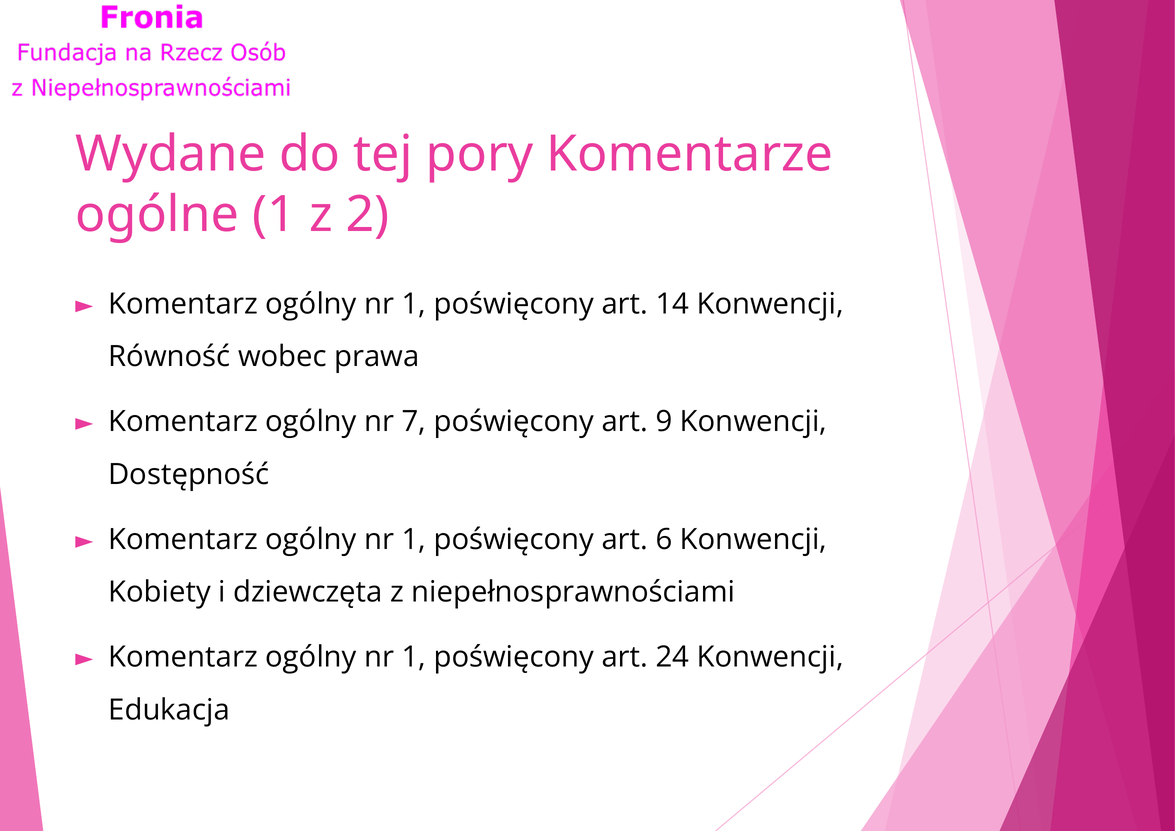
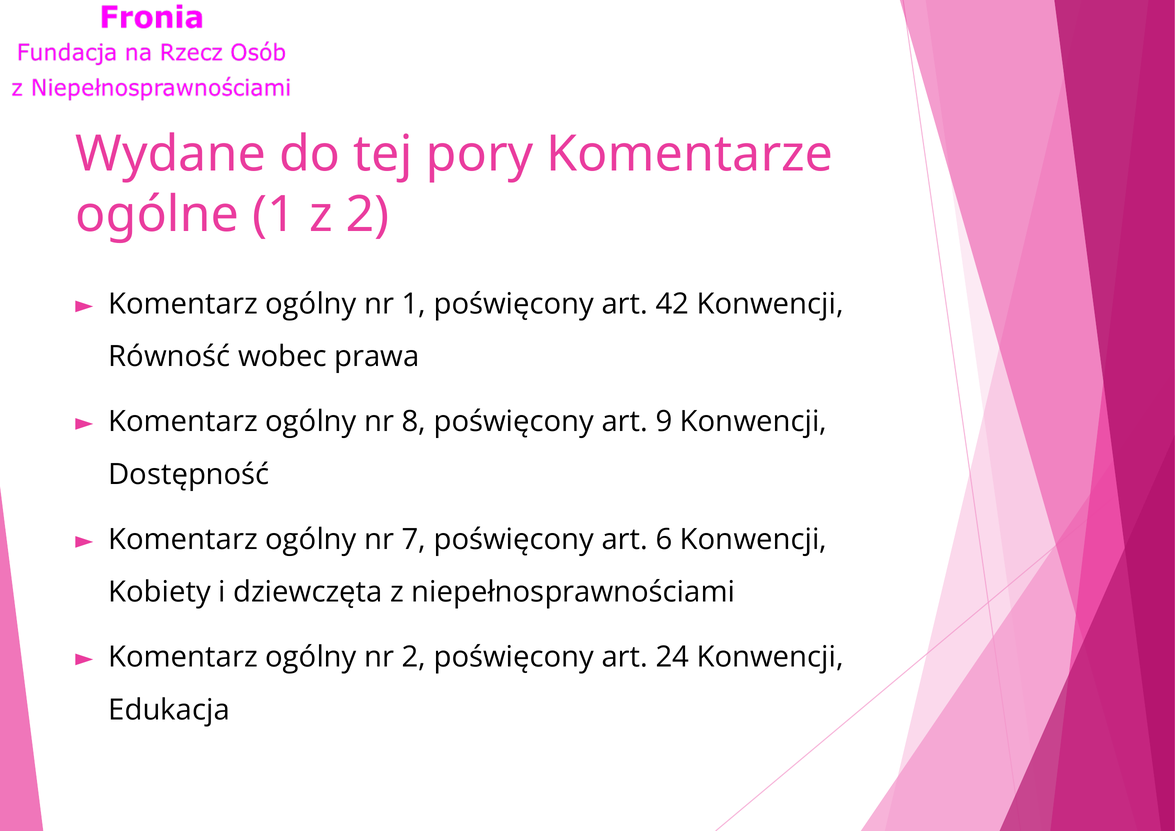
14: 14 -> 42
7: 7 -> 8
1 at (414, 539): 1 -> 7
1 at (414, 657): 1 -> 2
